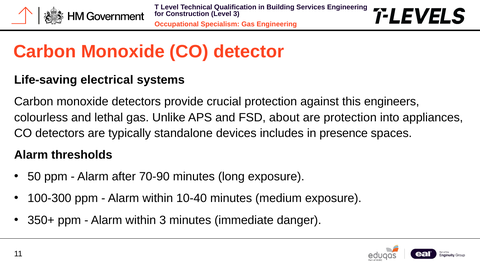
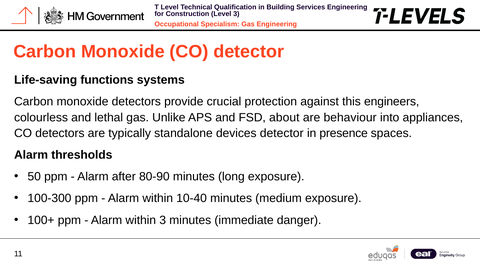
electrical: electrical -> functions
are protection: protection -> behaviour
devices includes: includes -> detector
70-90: 70-90 -> 80-90
350+: 350+ -> 100+
